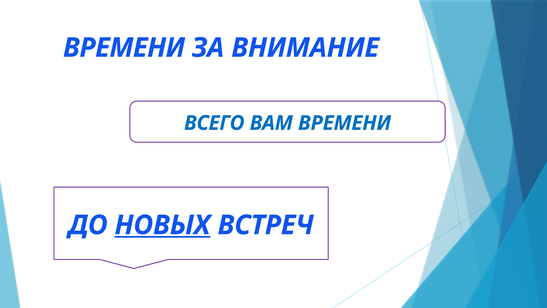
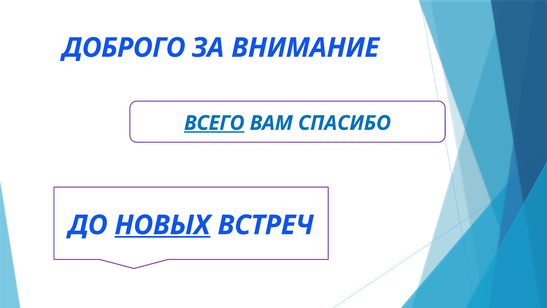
ВРЕМЕНИ at (124, 48): ВРЕМЕНИ -> ДОБРОГО
ВСЕГО underline: none -> present
ВАМ ВРЕМЕНИ: ВРЕМЕНИ -> СПАСИБО
